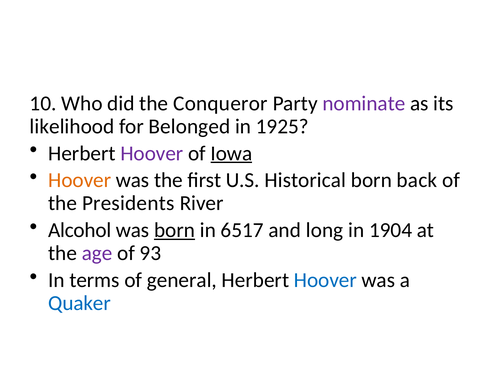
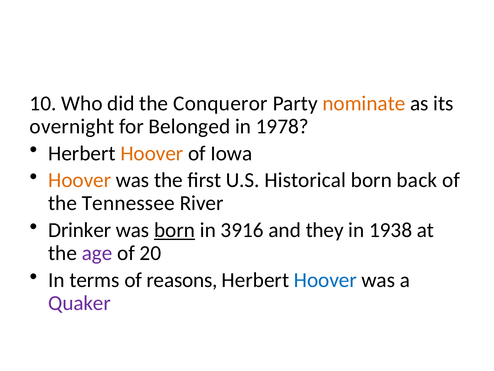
nominate colour: purple -> orange
likelihood: likelihood -> overnight
1925: 1925 -> 1978
Hoover at (152, 153) colour: purple -> orange
Iowa underline: present -> none
Presidents: Presidents -> Tennessee
Alcohol: Alcohol -> Drinker
6517: 6517 -> 3916
long: long -> they
1904: 1904 -> 1938
93: 93 -> 20
general: general -> reasons
Quaker colour: blue -> purple
